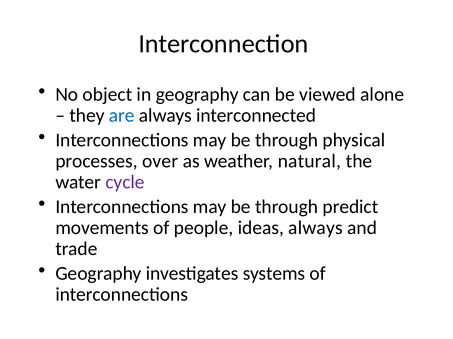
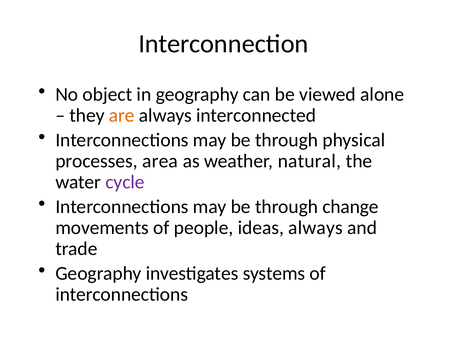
are colour: blue -> orange
over: over -> area
predict: predict -> change
